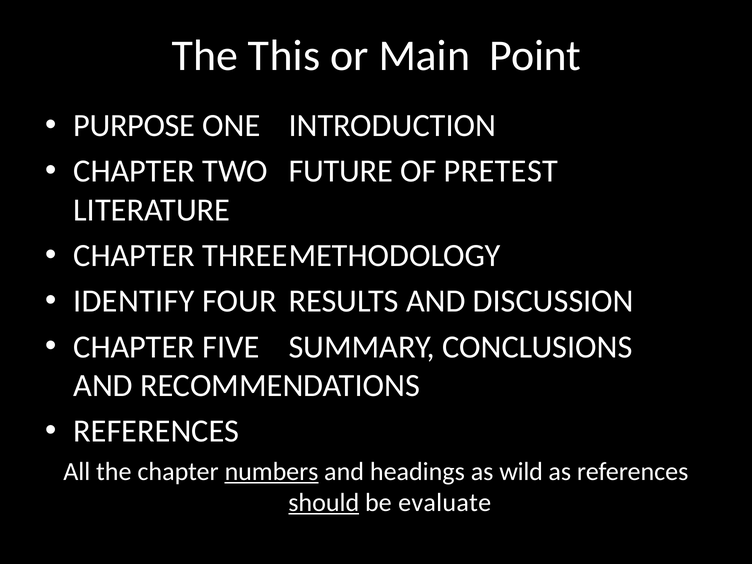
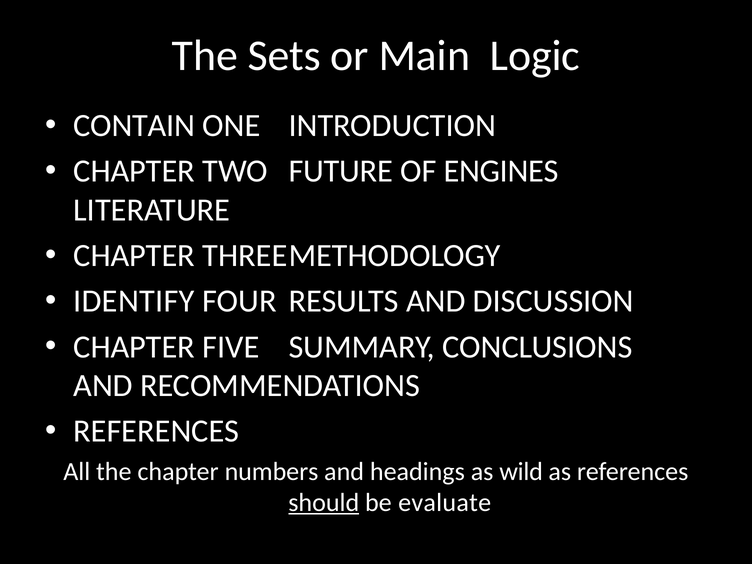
This: This -> Sets
Point: Point -> Logic
PURPOSE: PURPOSE -> CONTAIN
PRETEST: PRETEST -> ENGINES
numbers underline: present -> none
